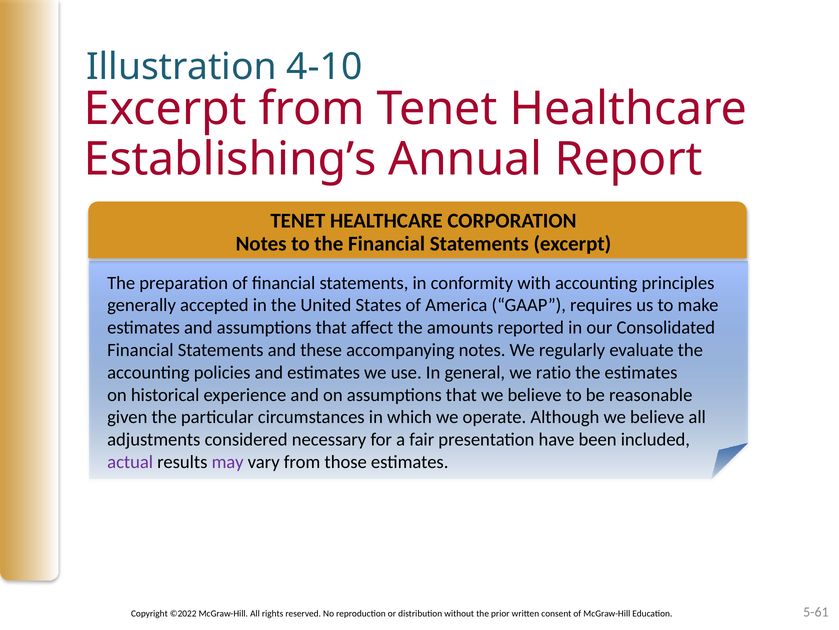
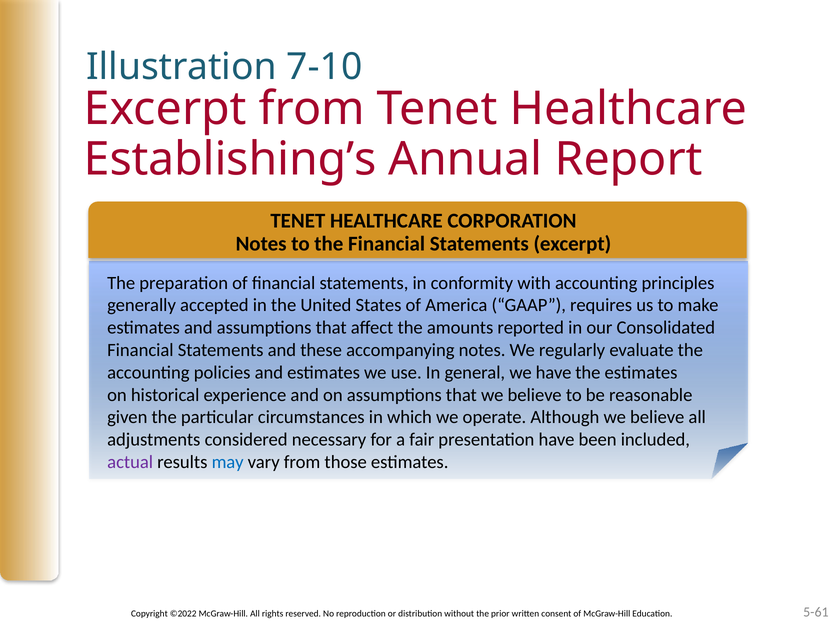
4-10: 4-10 -> 7-10
we ratio: ratio -> have
may colour: purple -> blue
